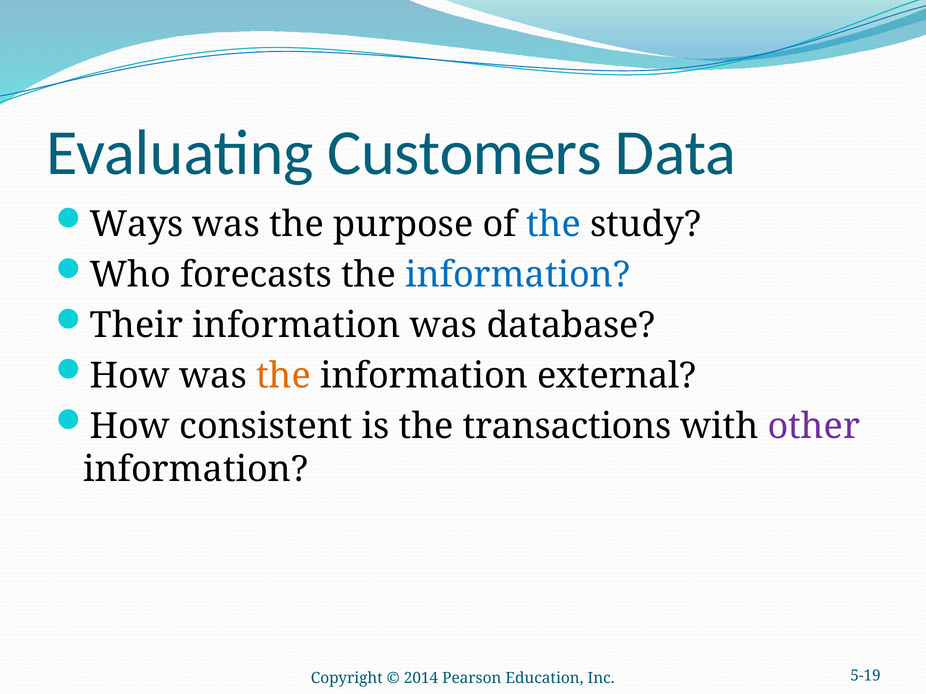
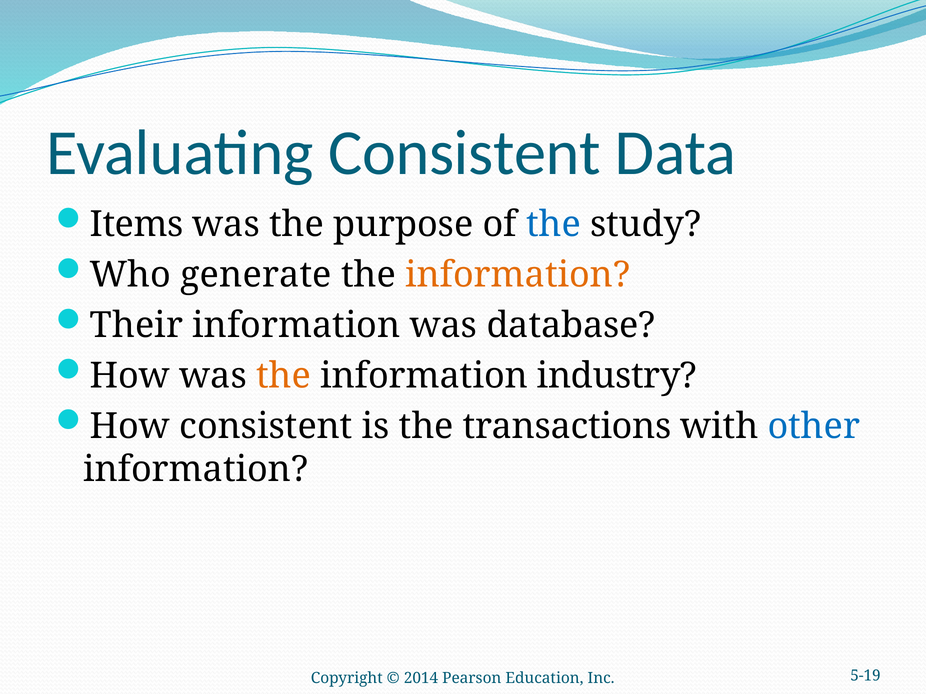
Evaluating Customers: Customers -> Consistent
Ways: Ways -> Items
forecasts: forecasts -> generate
information at (518, 275) colour: blue -> orange
external: external -> industry
other colour: purple -> blue
